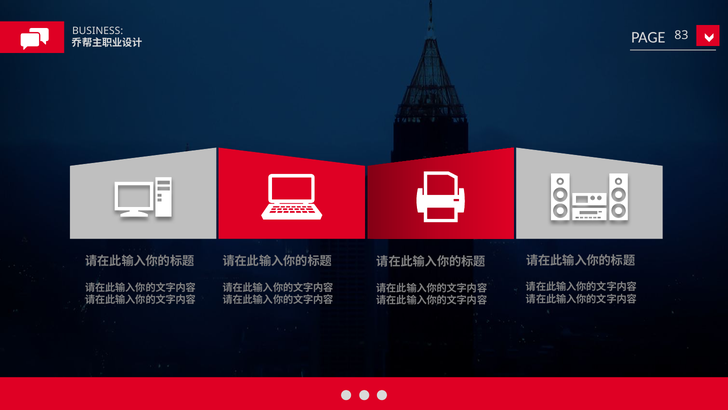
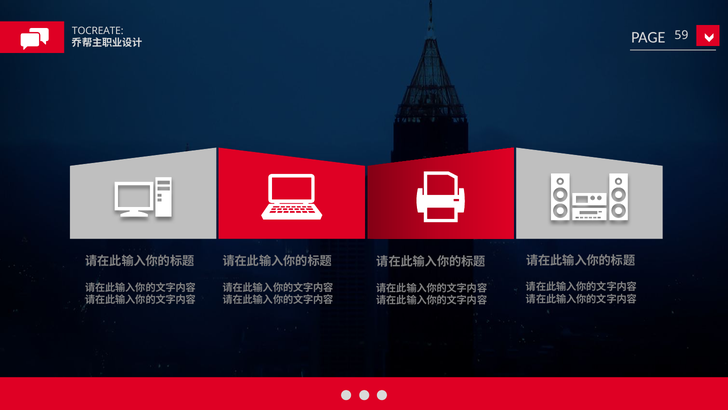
BUSINESS: BUSINESS -> TOCREATE
83: 83 -> 59
